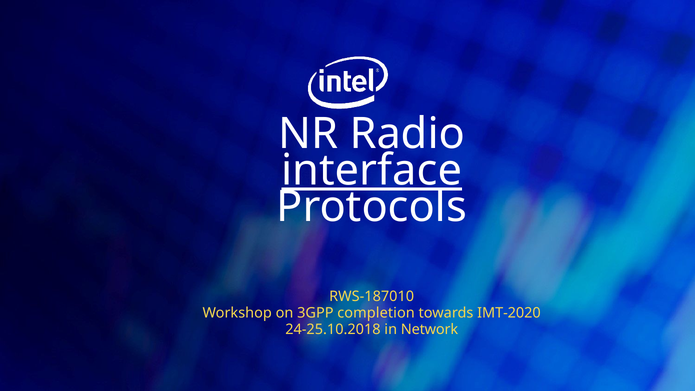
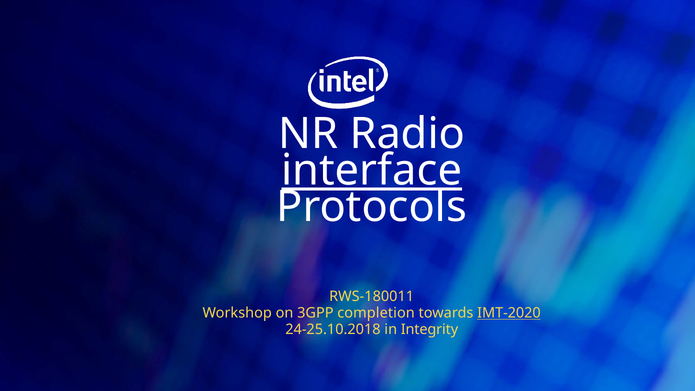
RWS-187010: RWS-187010 -> RWS-180011
IMT-2020 underline: none -> present
Network: Network -> Integrity
